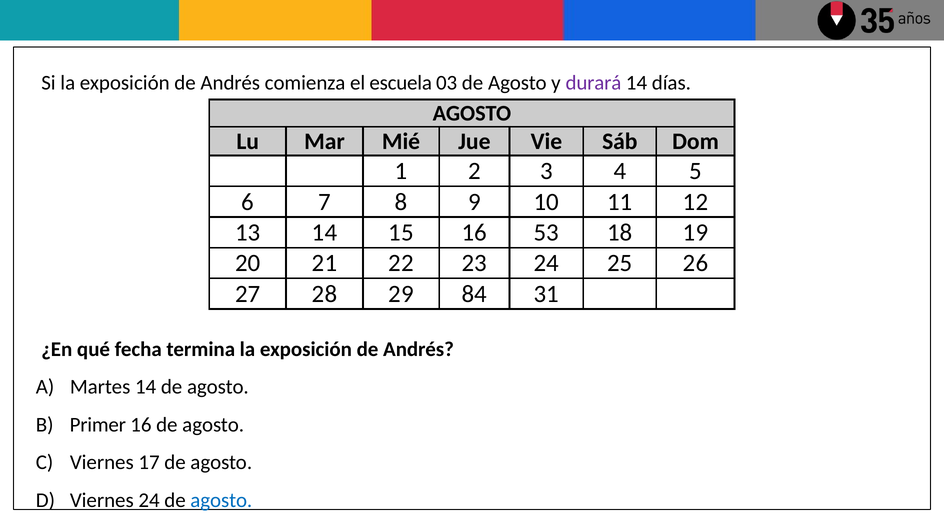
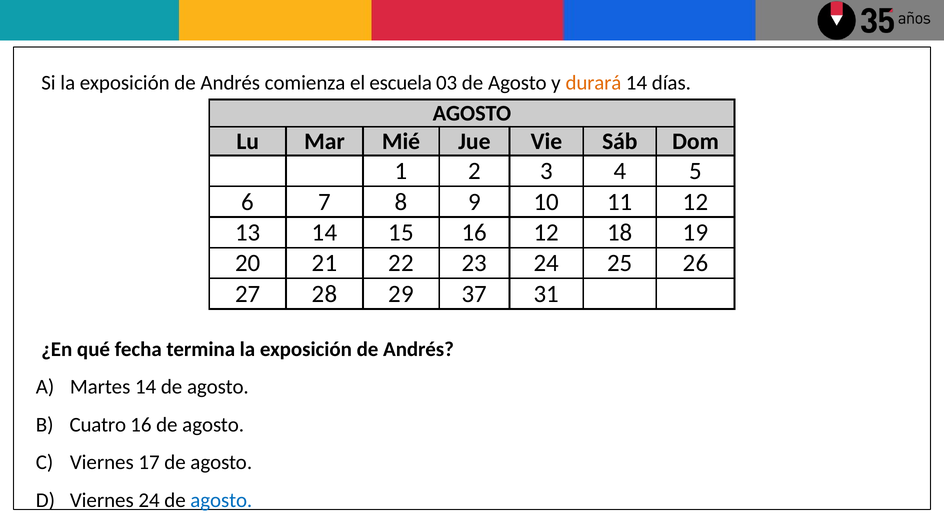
durará colour: purple -> orange
16 53: 53 -> 12
84: 84 -> 37
Primer: Primer -> Cuatro
